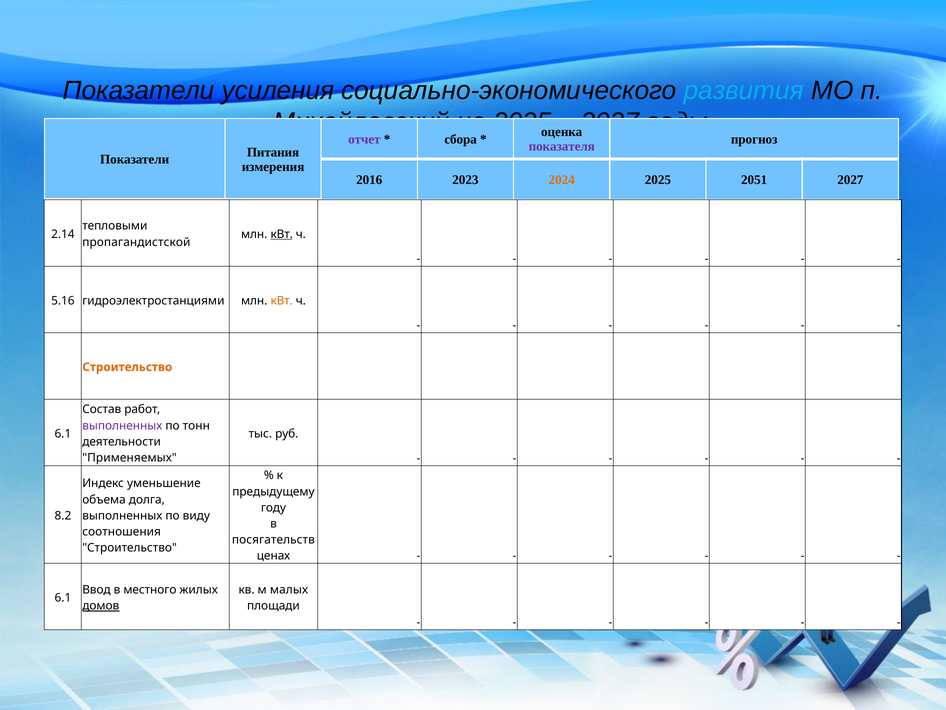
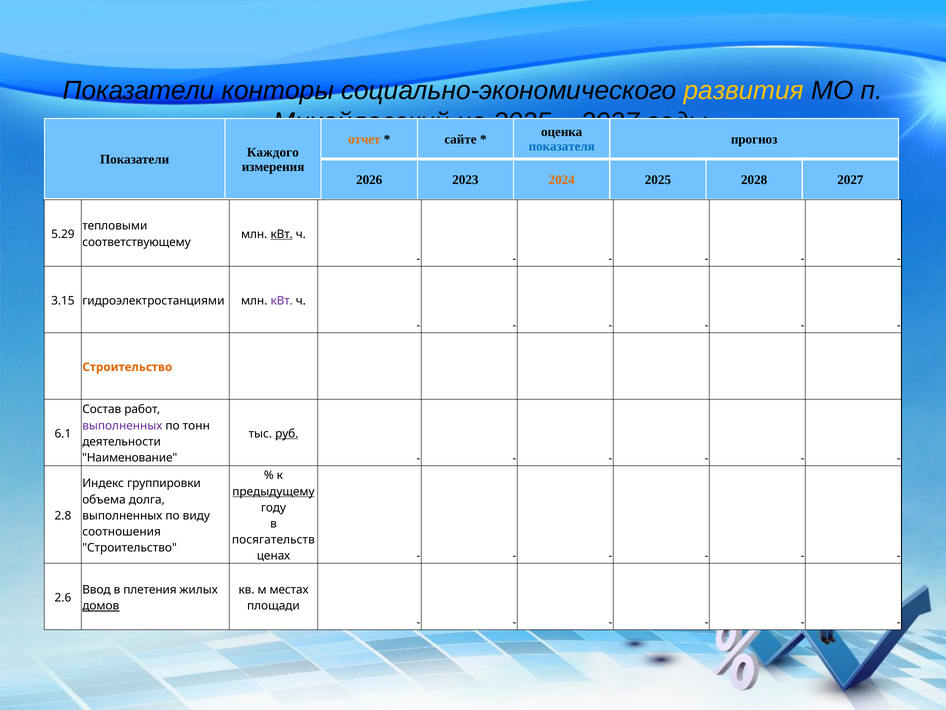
усиления: усиления -> конторы
развития colour: light blue -> yellow
отчет colour: purple -> orange
сбора: сбора -> сайте
показателя colour: purple -> blue
Питания: Питания -> Каждого
2016: 2016 -> 2026
2051: 2051 -> 2028
2.14: 2.14 -> 5.29
пропагандистской: пропагандистской -> соответствующему
5.16: 5.16 -> 3.15
кВт at (282, 300) colour: orange -> purple
руб underline: none -> present
Применяемых: Применяемых -> Наименование
уменьшение: уменьшение -> группировки
предыдущему underline: none -> present
8.2: 8.2 -> 2.8
местного: местного -> плетения
малых: малых -> местах
6.1 at (63, 597): 6.1 -> 2.6
